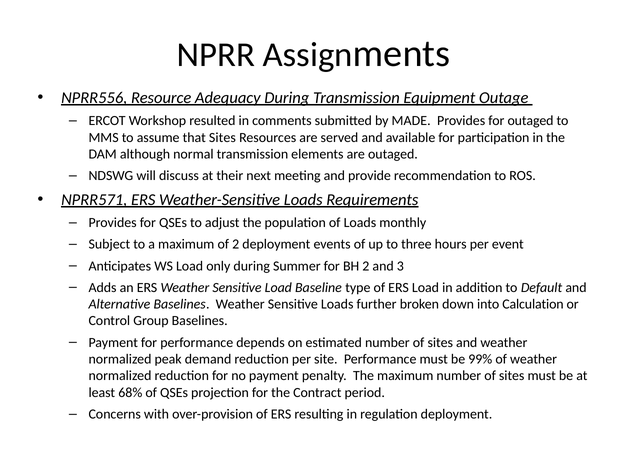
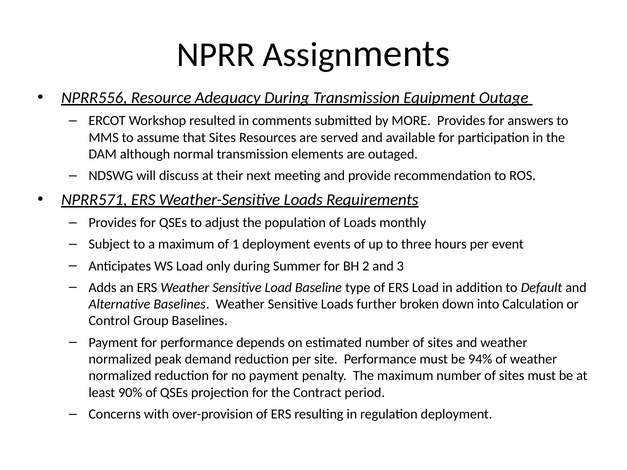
MADE: MADE -> MORE
for outaged: outaged -> answers
of 2: 2 -> 1
99%: 99% -> 94%
68%: 68% -> 90%
